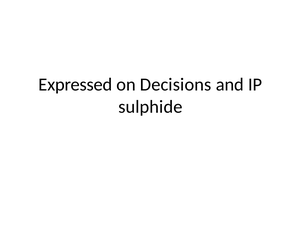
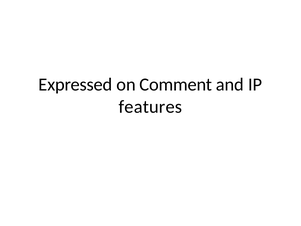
Decisions: Decisions -> Comment
sulphide: sulphide -> features
